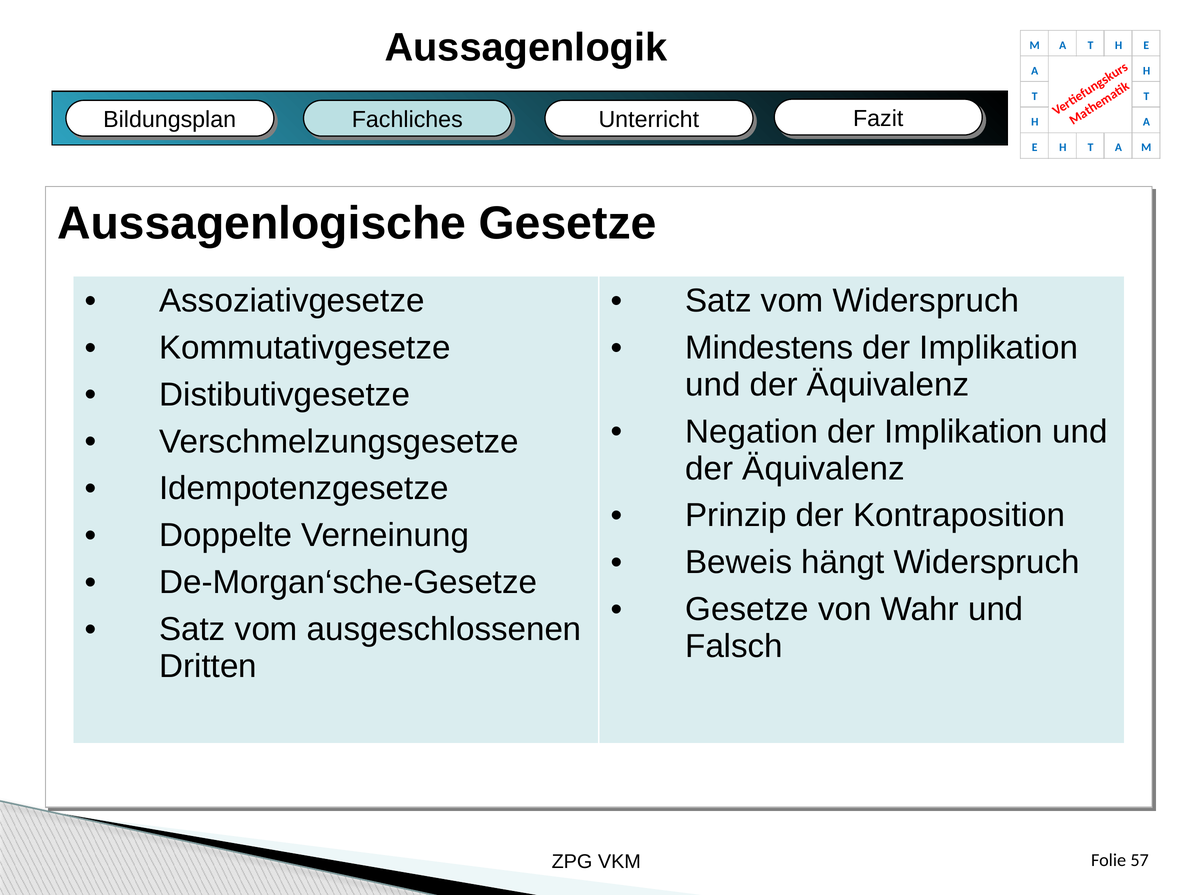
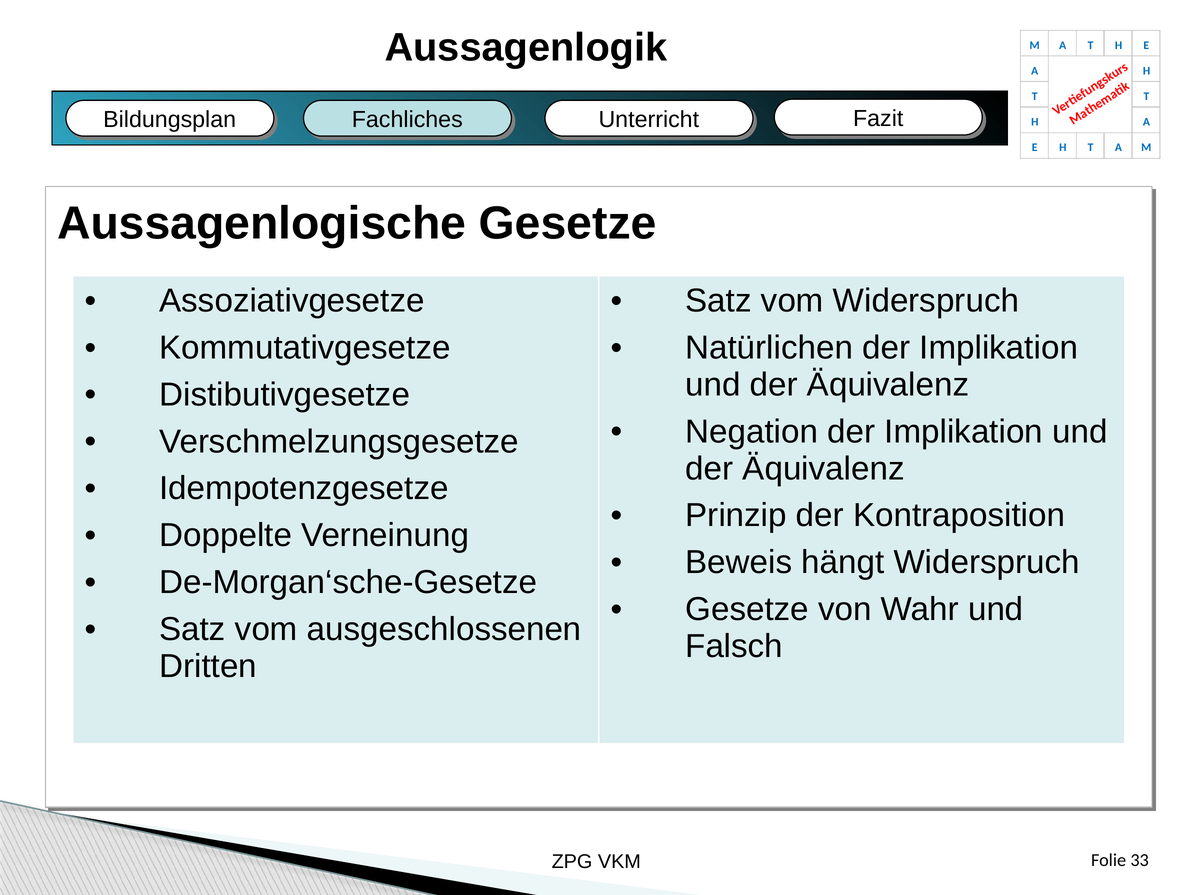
Mindestens: Mindestens -> Natürlichen
57: 57 -> 33
